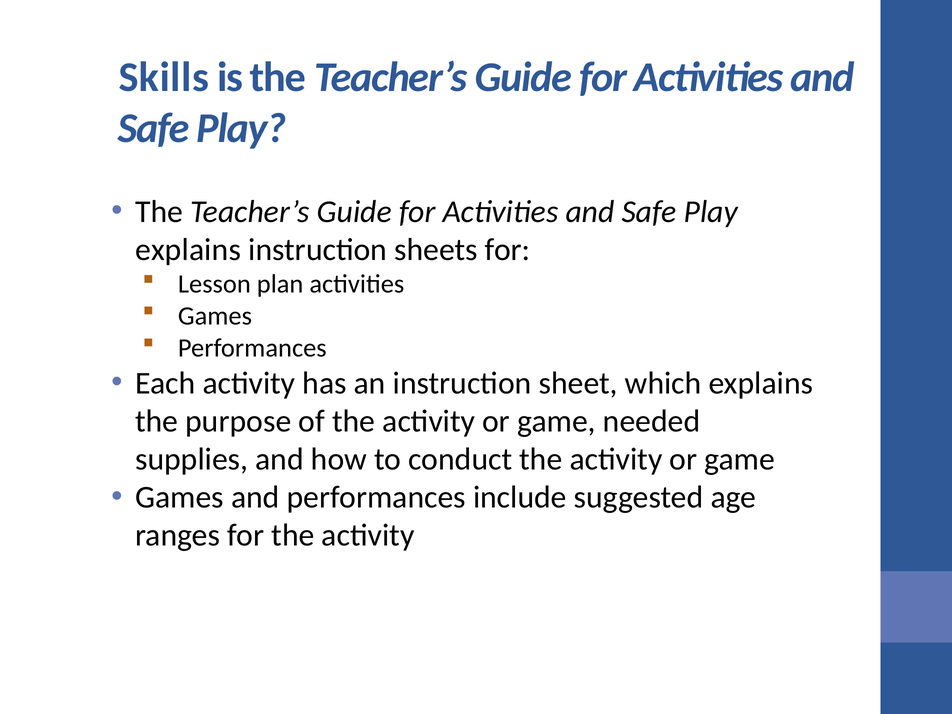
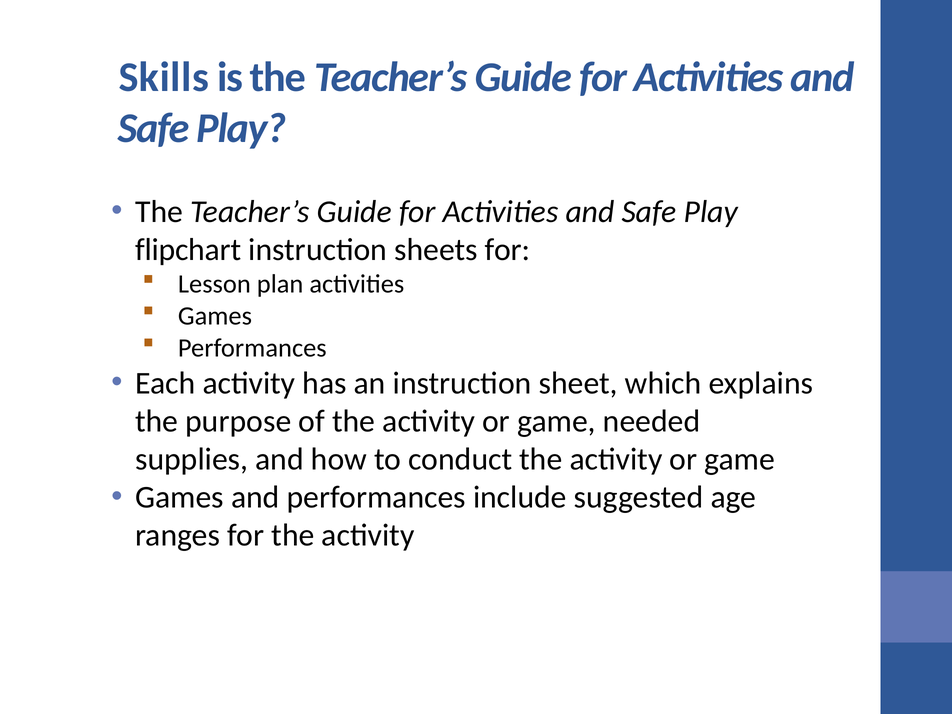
explains at (188, 250): explains -> flipchart
